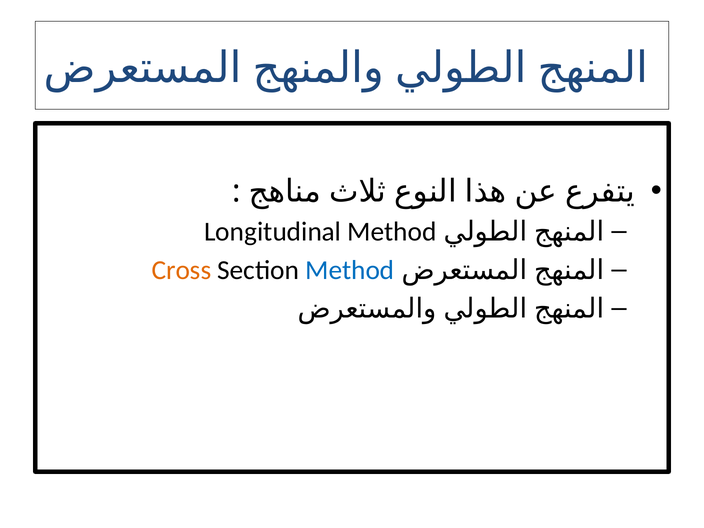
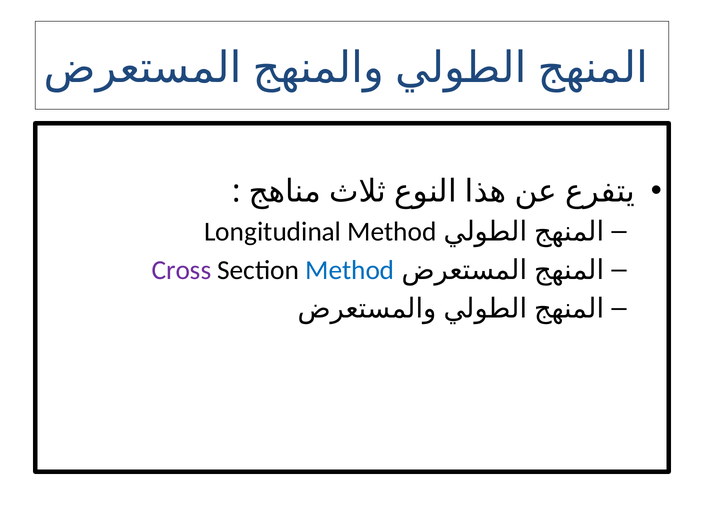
Cross colour: orange -> purple
